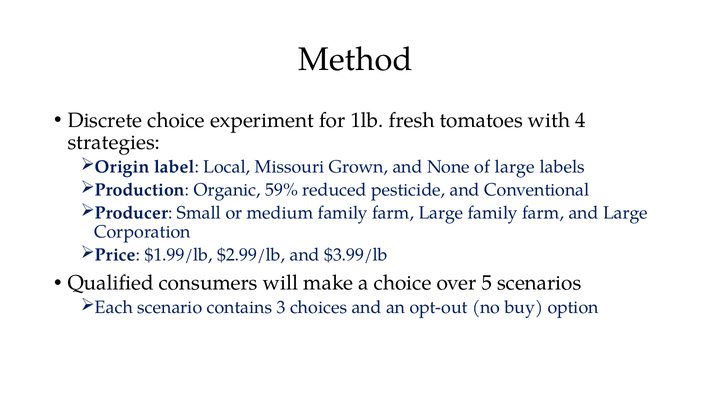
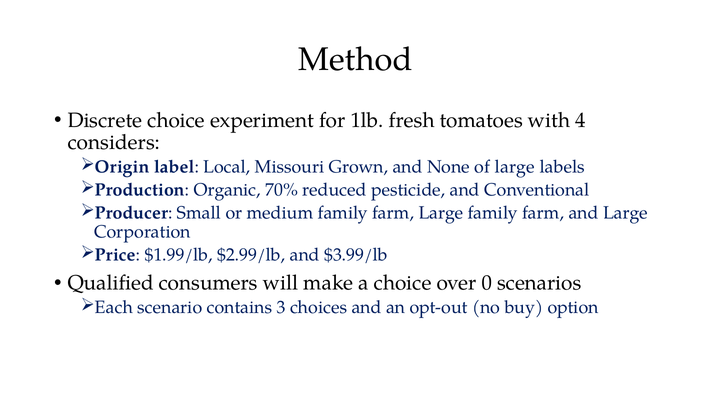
strategies: strategies -> considers
59%: 59% -> 70%
5: 5 -> 0
